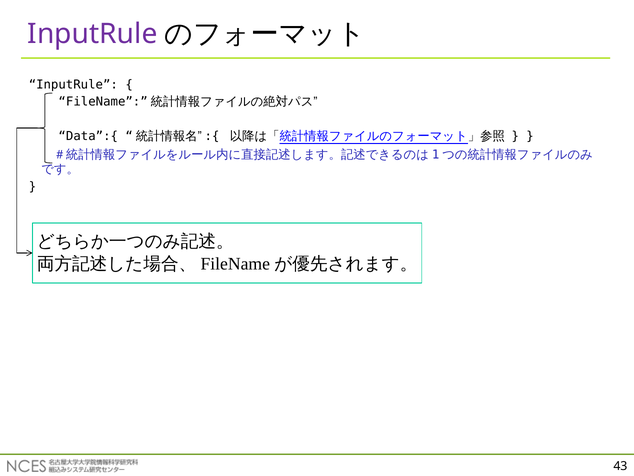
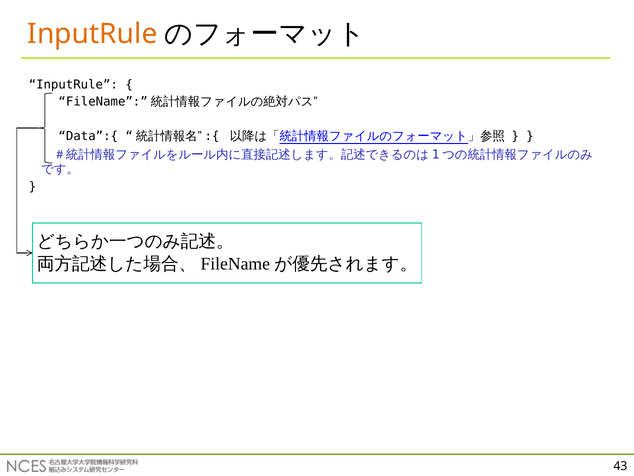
InputRule at (92, 34) colour: purple -> orange
